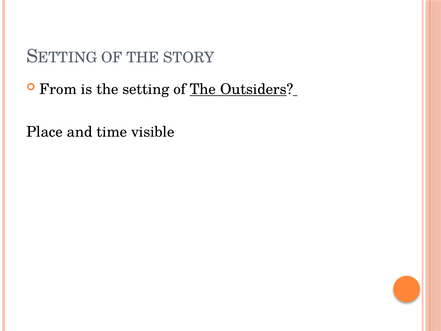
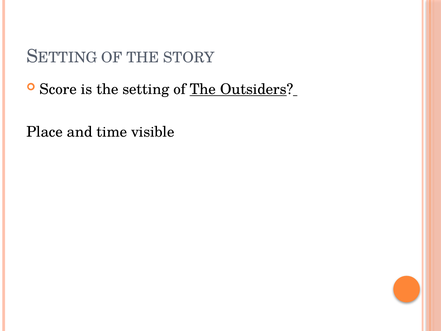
From: From -> Score
